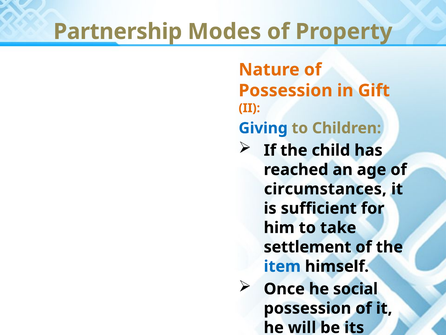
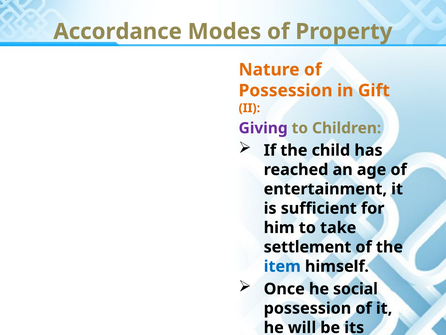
Partnership: Partnership -> Accordance
Giving colour: blue -> purple
circumstances: circumstances -> entertainment
